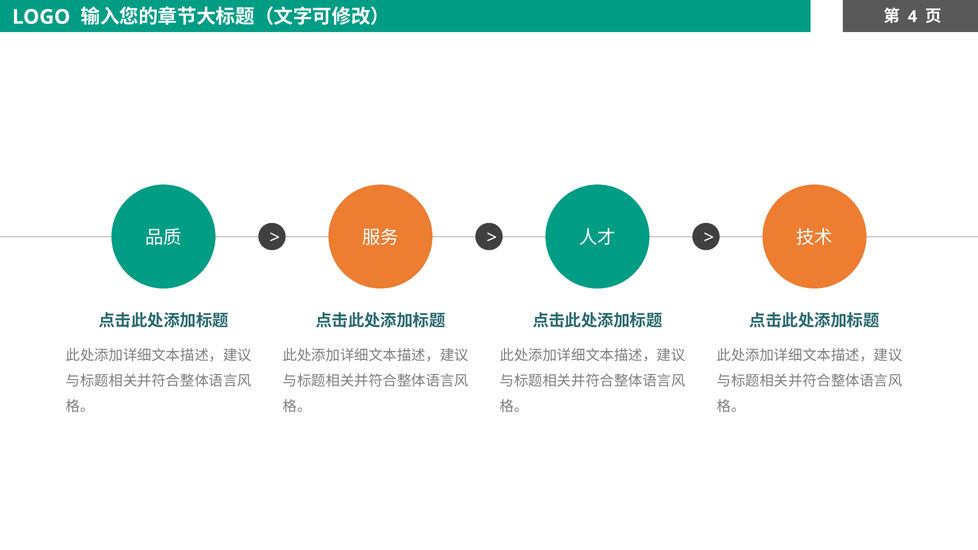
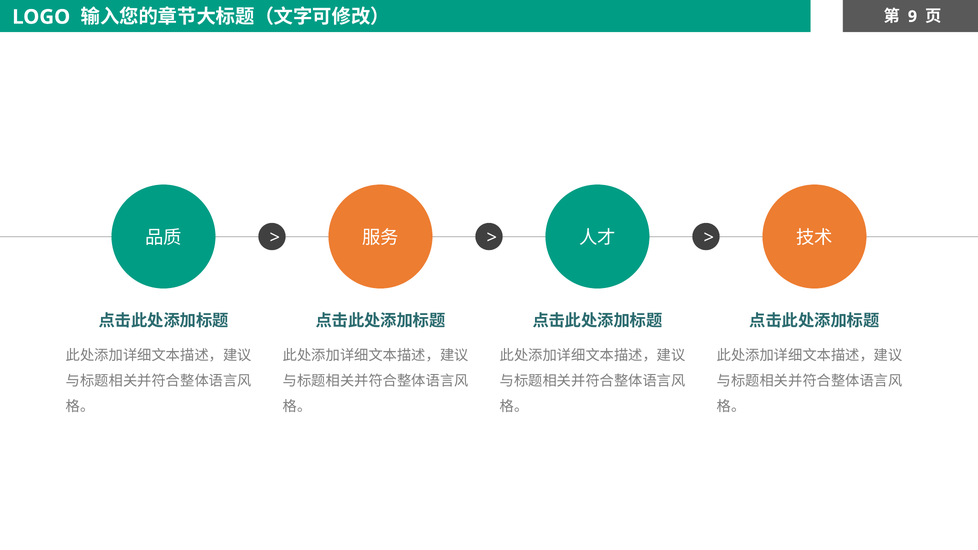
4: 4 -> 9
